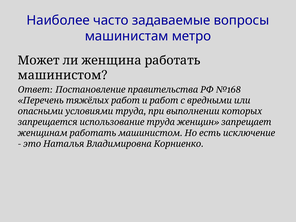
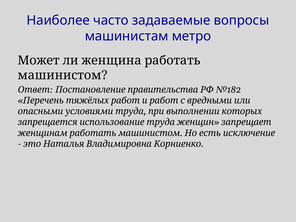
№168: №168 -> №182
